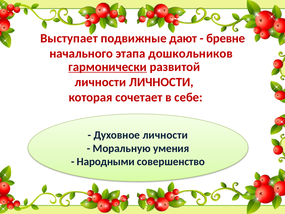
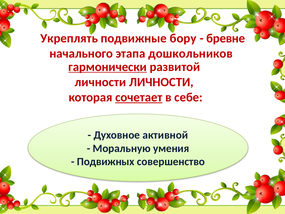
Выступает: Выступает -> Укреплять
дают: дают -> бору
сочетает underline: none -> present
Духовное личности: личности -> активной
Народными: Народными -> Подвижных
